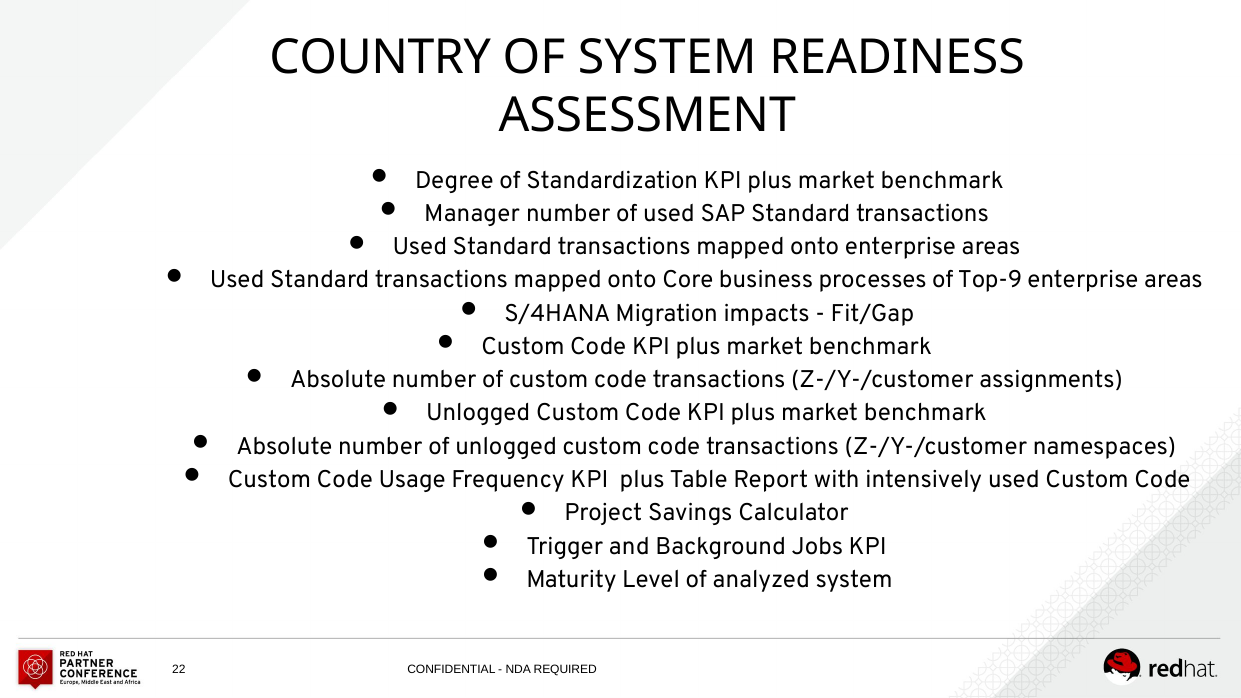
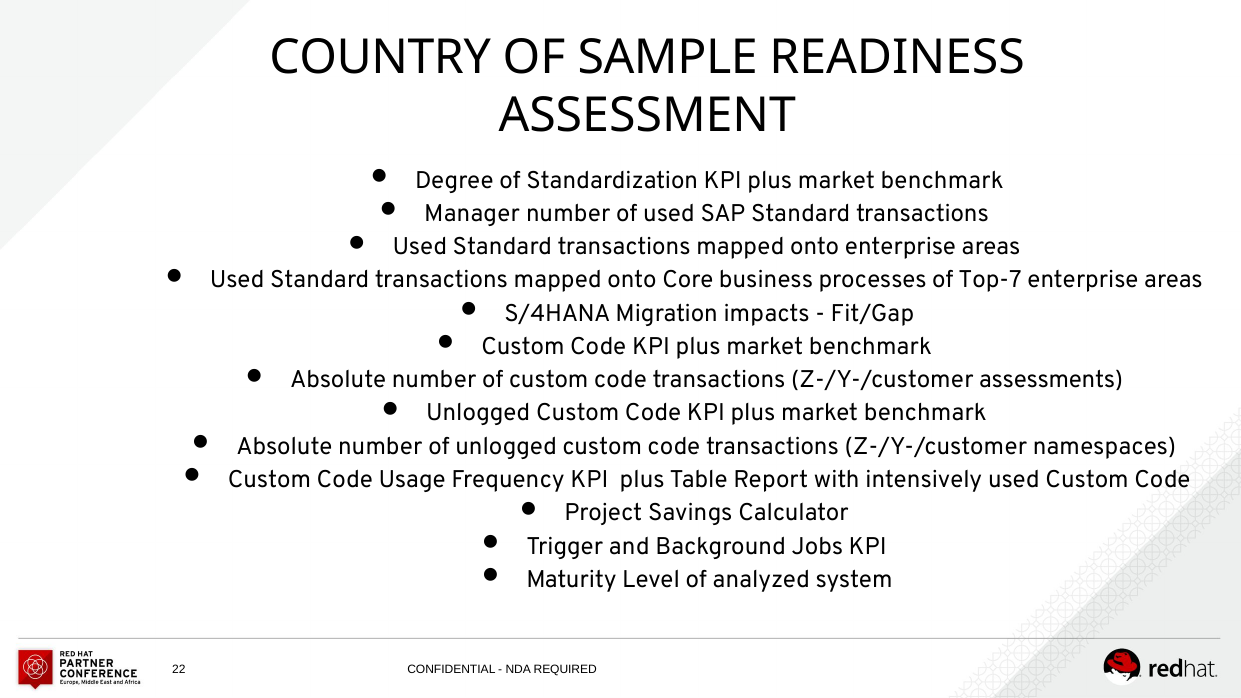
OF SYSTEM: SYSTEM -> SAMPLE
Top-9: Top-9 -> Top-7
assignments: assignments -> assessments
